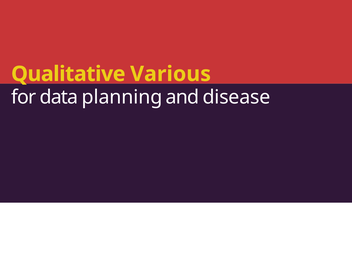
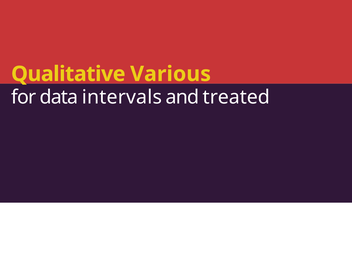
planning: planning -> intervals
disease: disease -> treated
